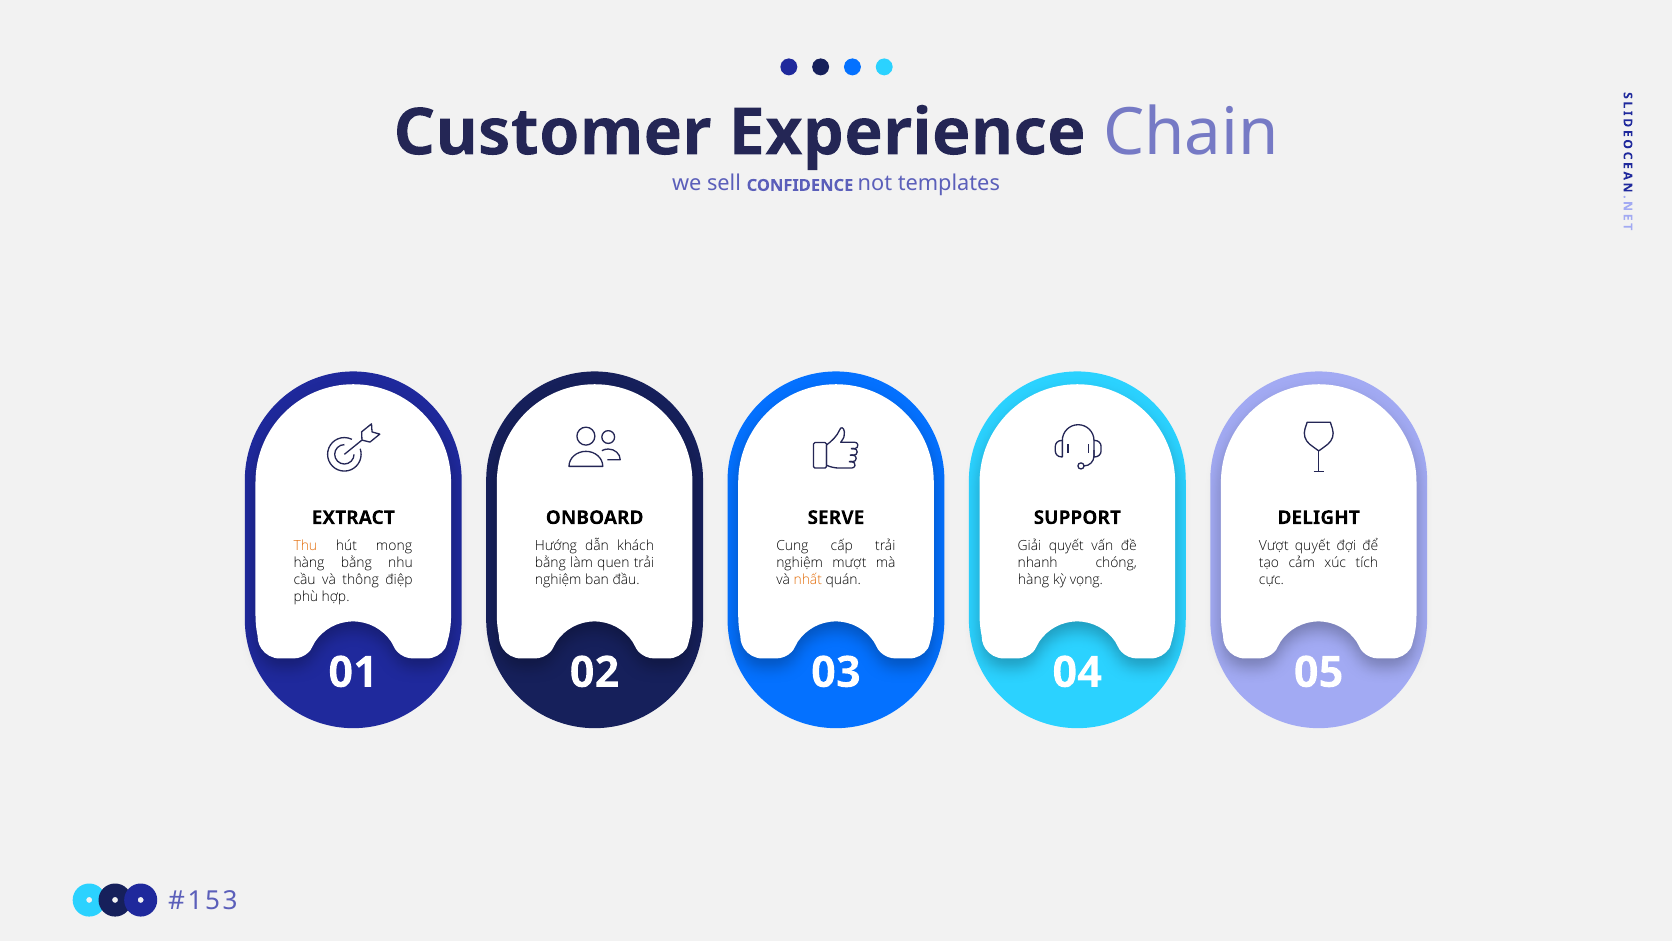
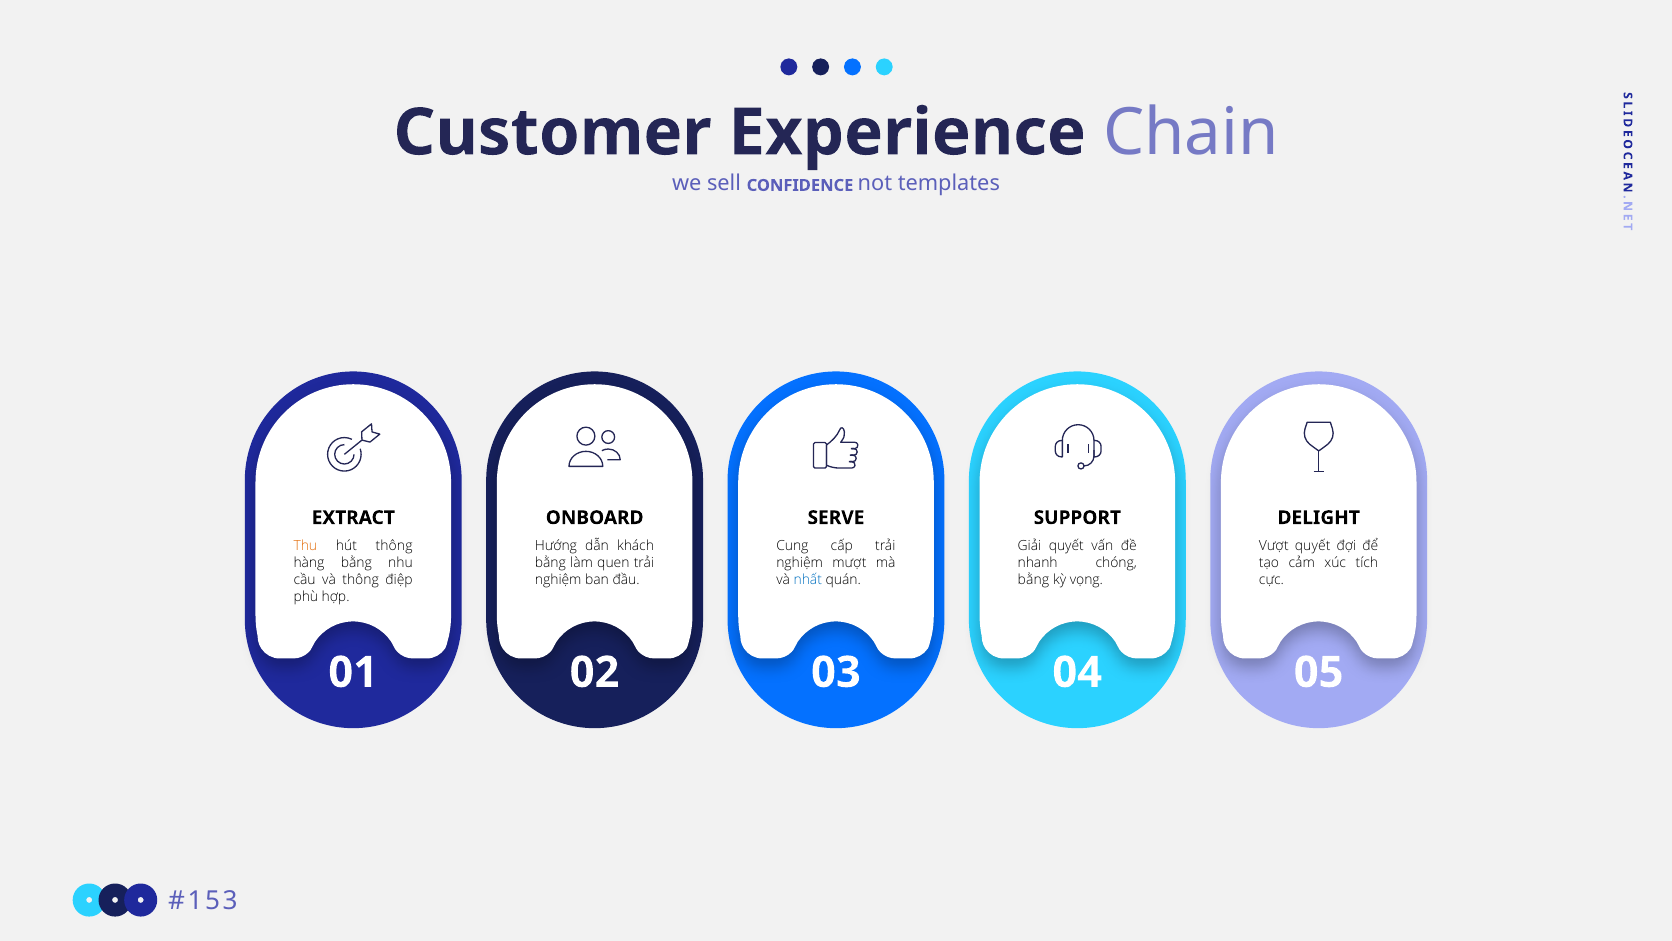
hút mong: mong -> thông
nhất colour: orange -> blue
hàng at (1033, 579): hàng -> bằng
